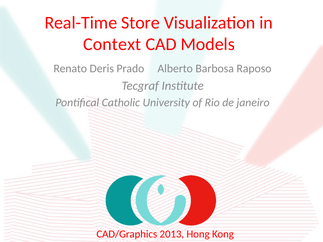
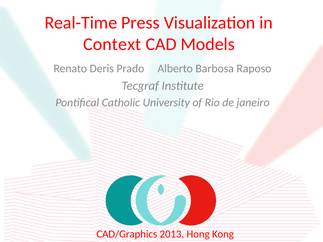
Store: Store -> Press
